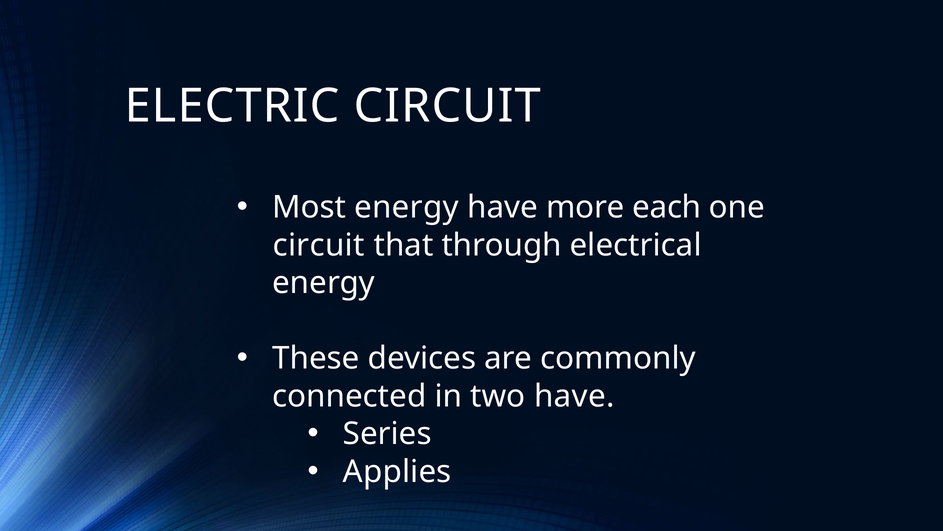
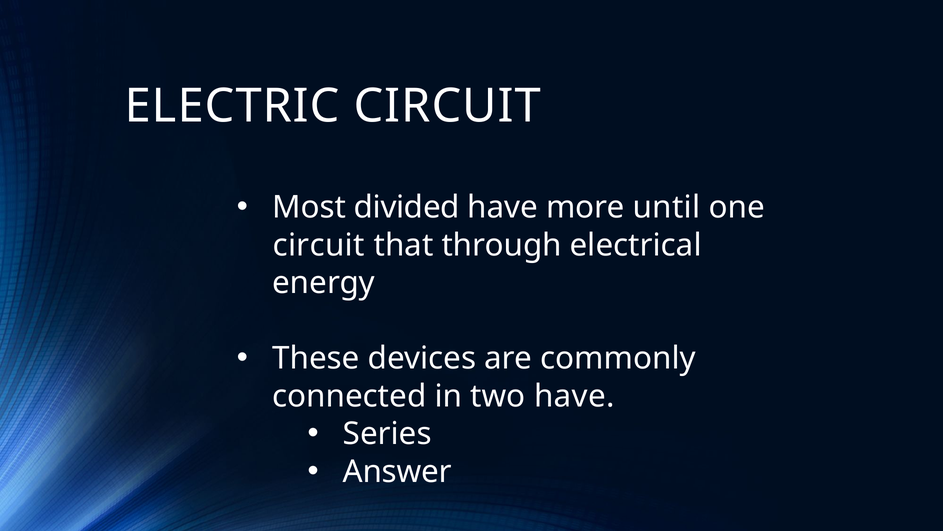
Most energy: energy -> divided
each: each -> until
Applies: Applies -> Answer
